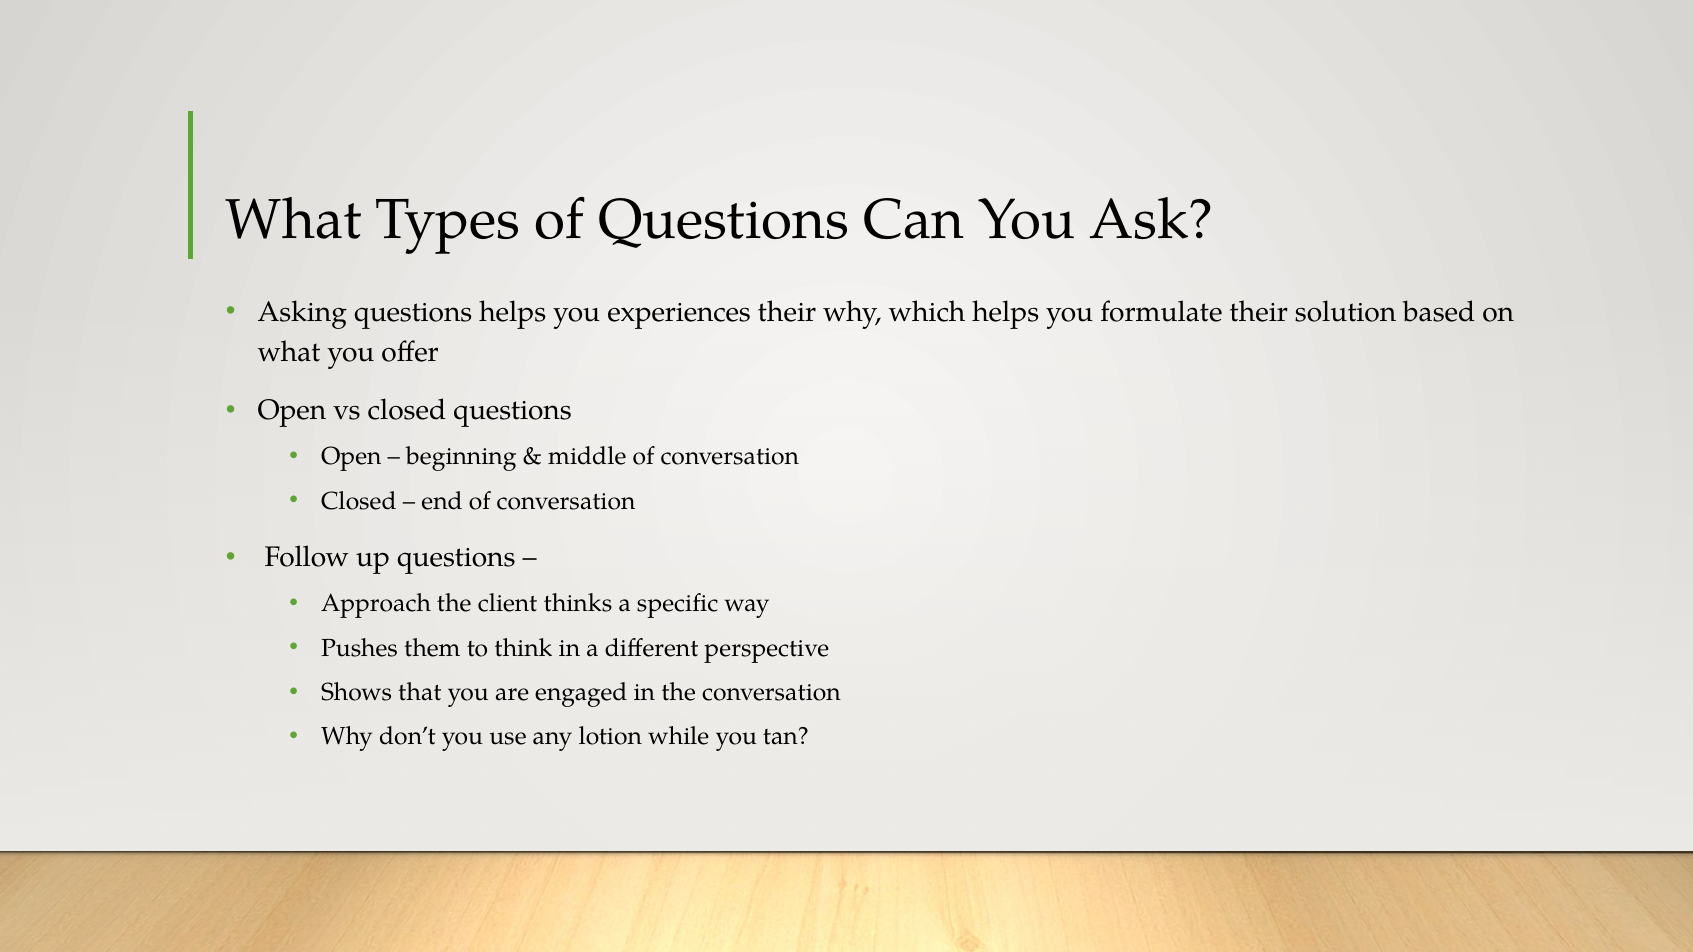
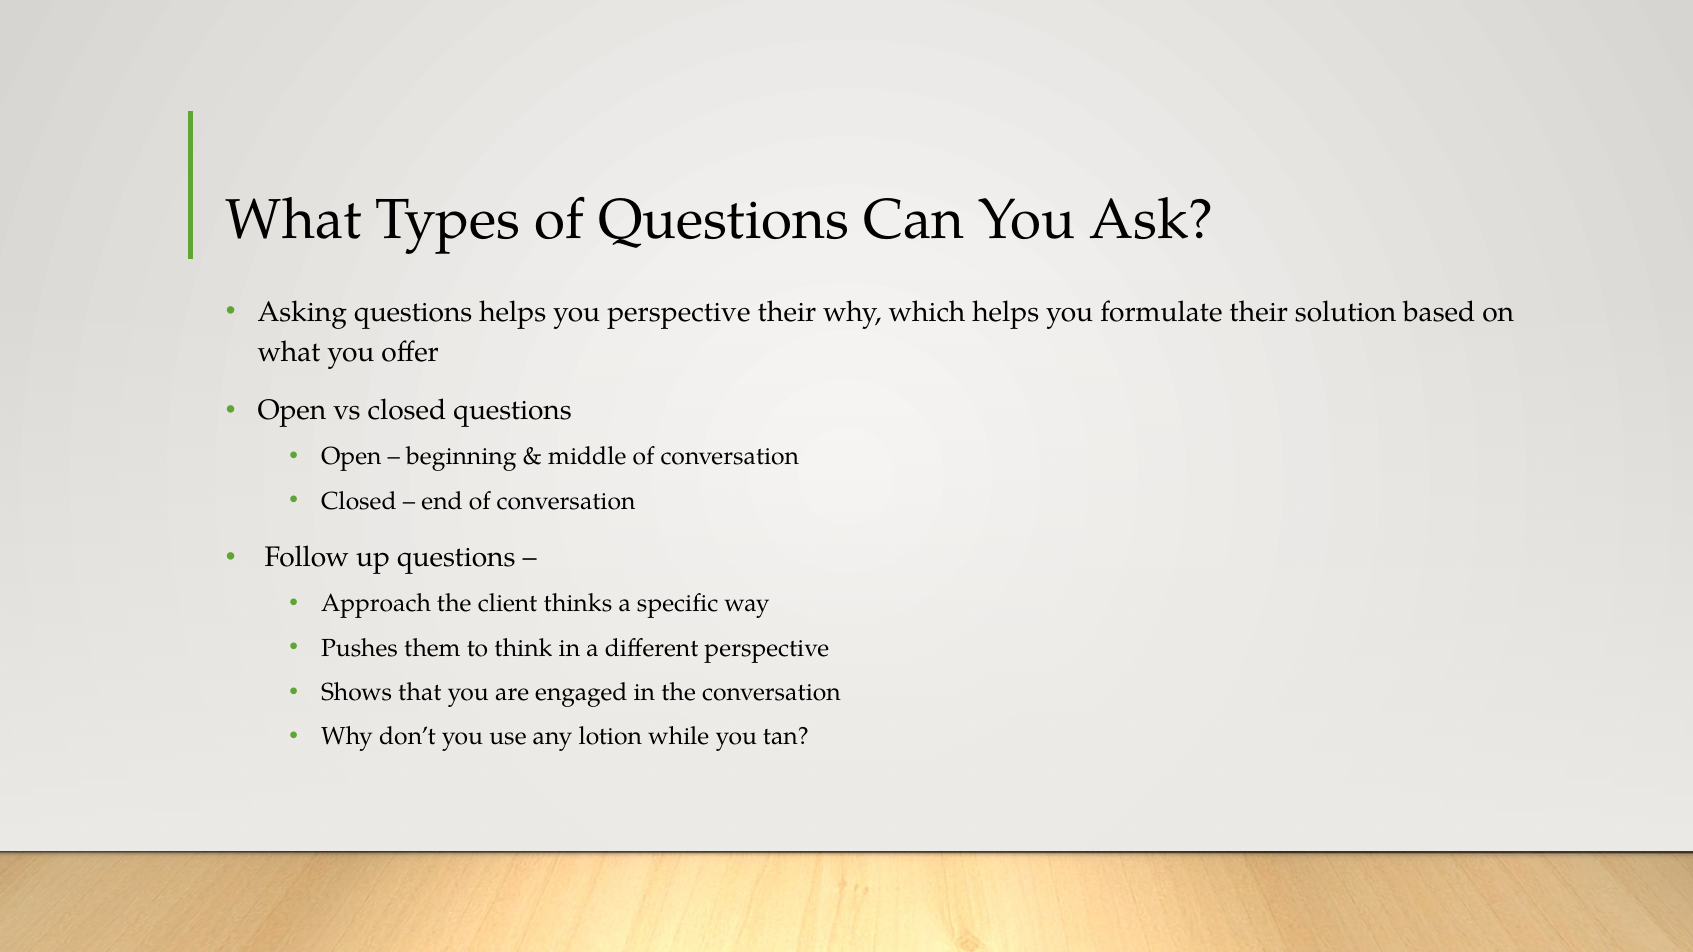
you experiences: experiences -> perspective
